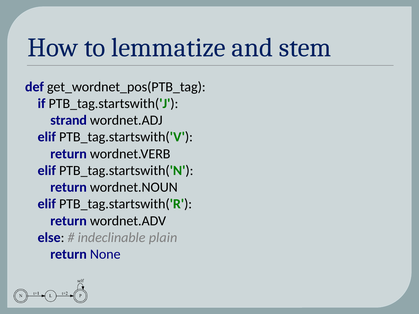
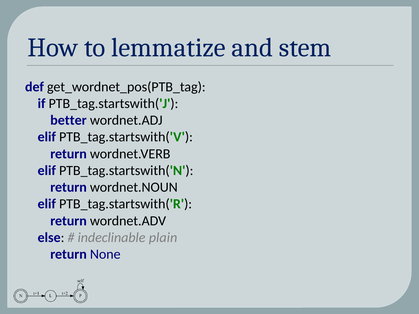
strand: strand -> better
